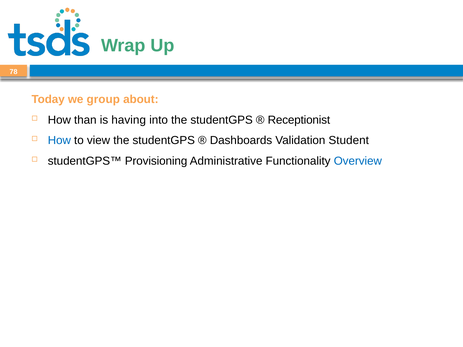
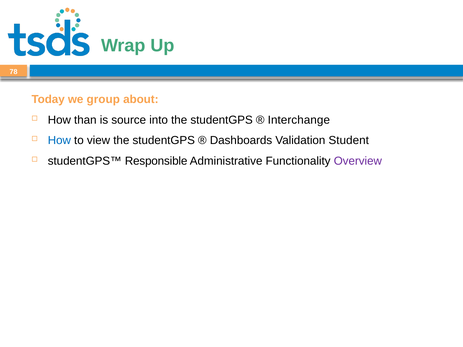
having: having -> source
Receptionist: Receptionist -> Interchange
Provisioning: Provisioning -> Responsible
Overview colour: blue -> purple
